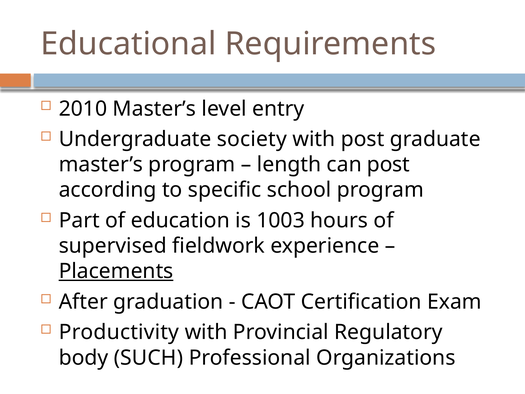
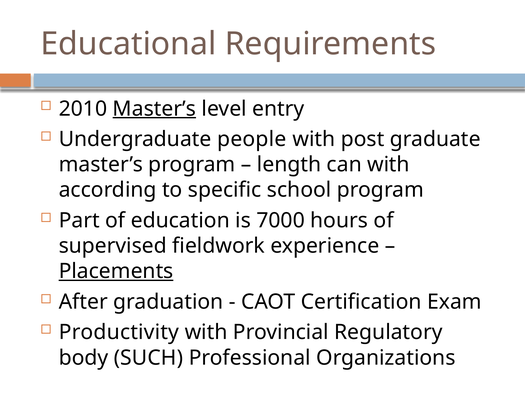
Master’s at (154, 109) underline: none -> present
society: society -> people
can post: post -> with
1003: 1003 -> 7000
